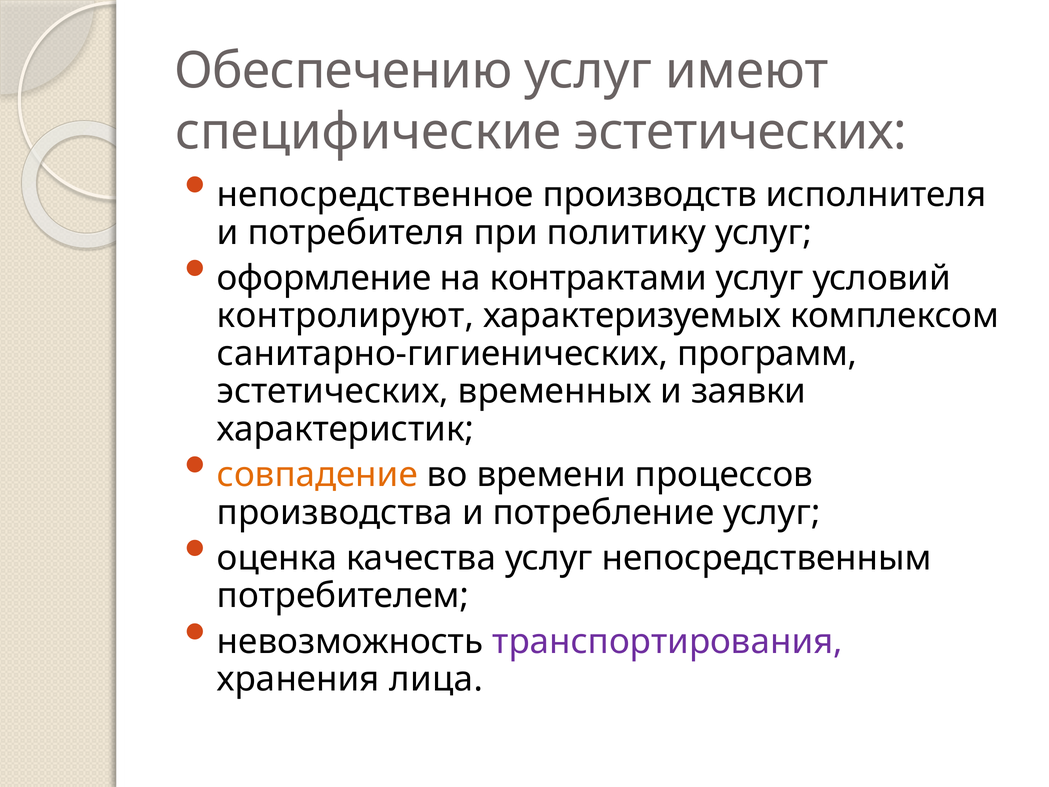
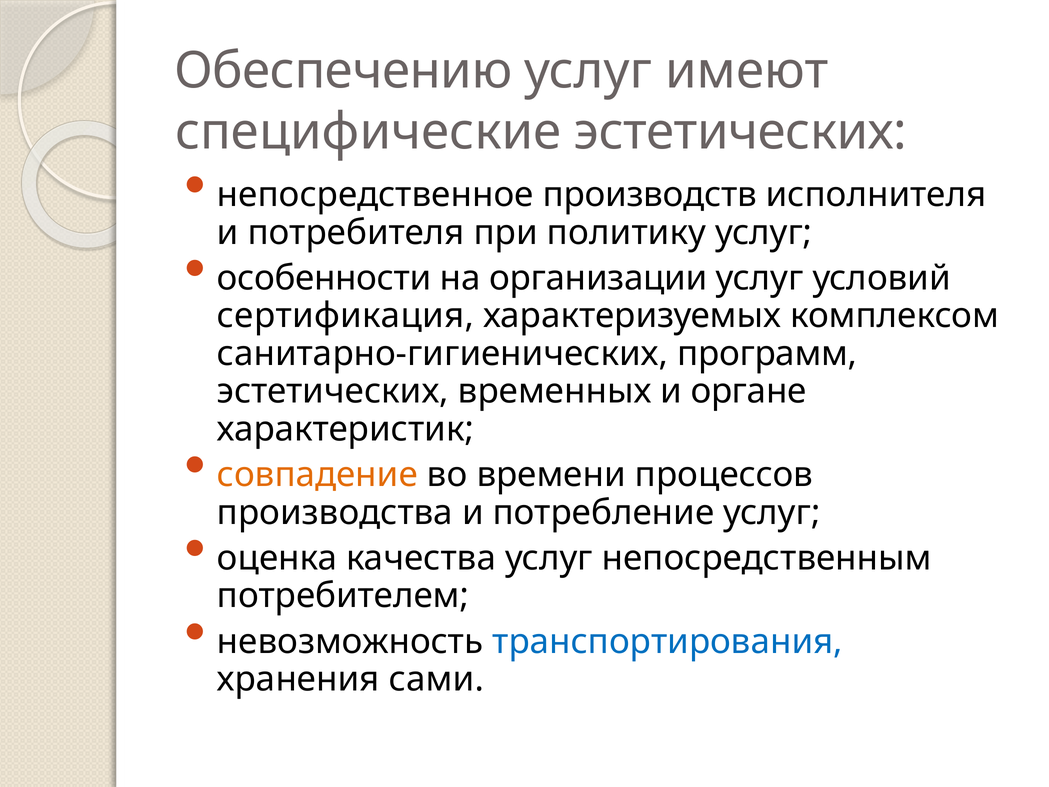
оформление: оформление -> особенности
контрактами: контрактами -> организации
контролируют: контролируют -> сертификация
заявки: заявки -> органе
транспортирования colour: purple -> blue
лица: лица -> сами
